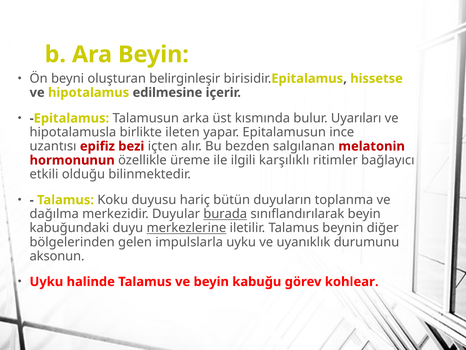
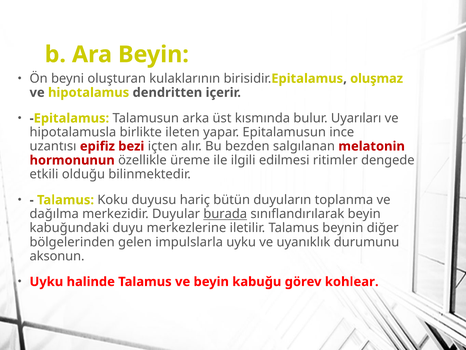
belirginleşir: belirginleşir -> kulaklarının
hissetse: hissetse -> oluşmaz
edilmesine: edilmesine -> dendritten
karşılıklı: karşılıklı -> edilmesi
bağlayıcı: bağlayıcı -> dengede
merkezlerine underline: present -> none
